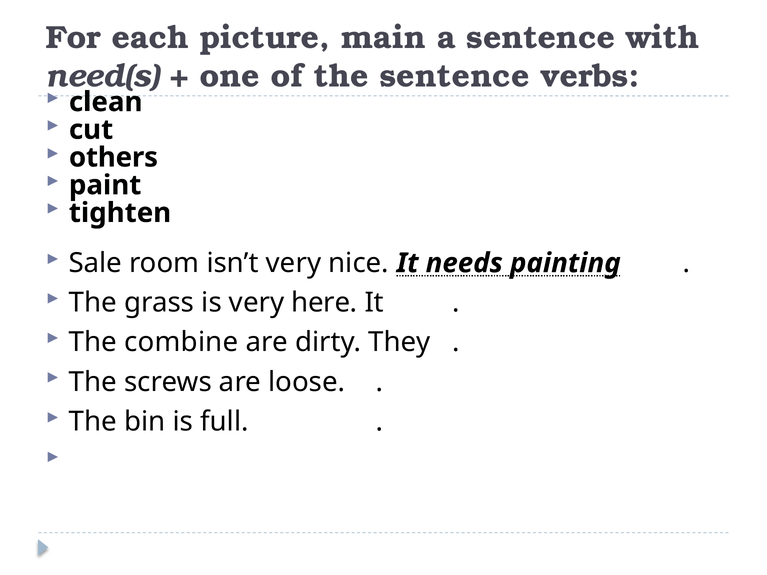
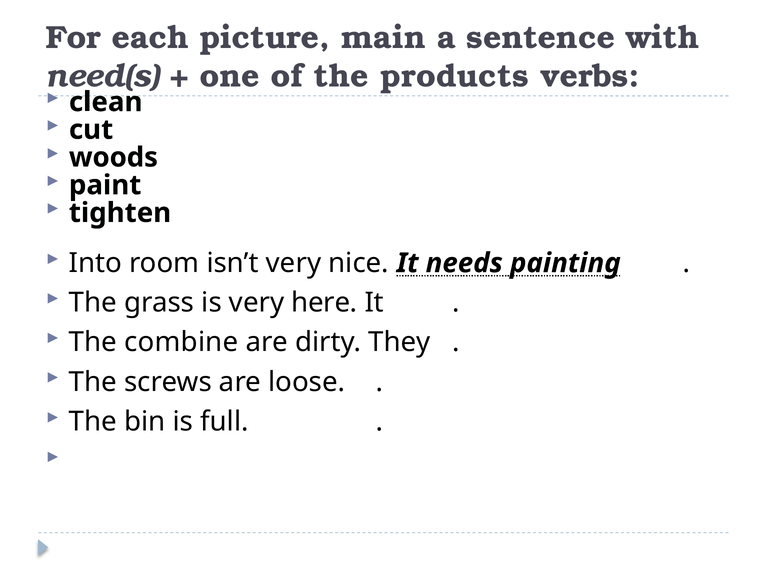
the sentence: sentence -> products
others: others -> woods
Sale: Sale -> Into
